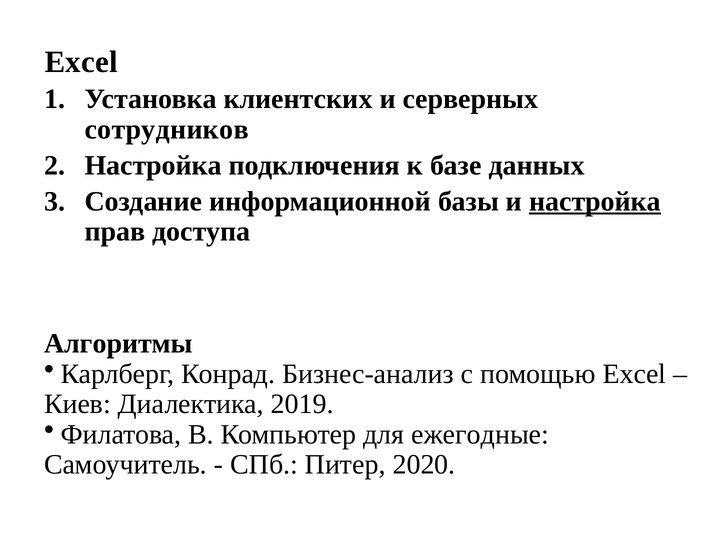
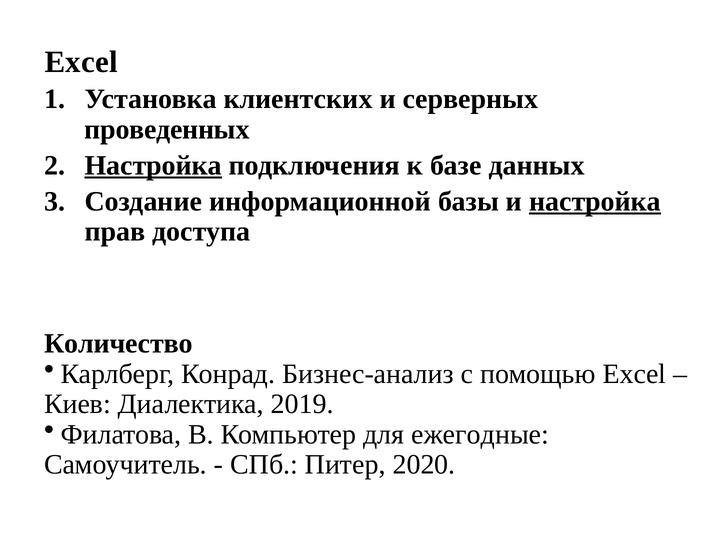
сотрудников: сотрудников -> проведенных
Настройка at (153, 165) underline: none -> present
Алгоритмы: Алгоритмы -> Количество
